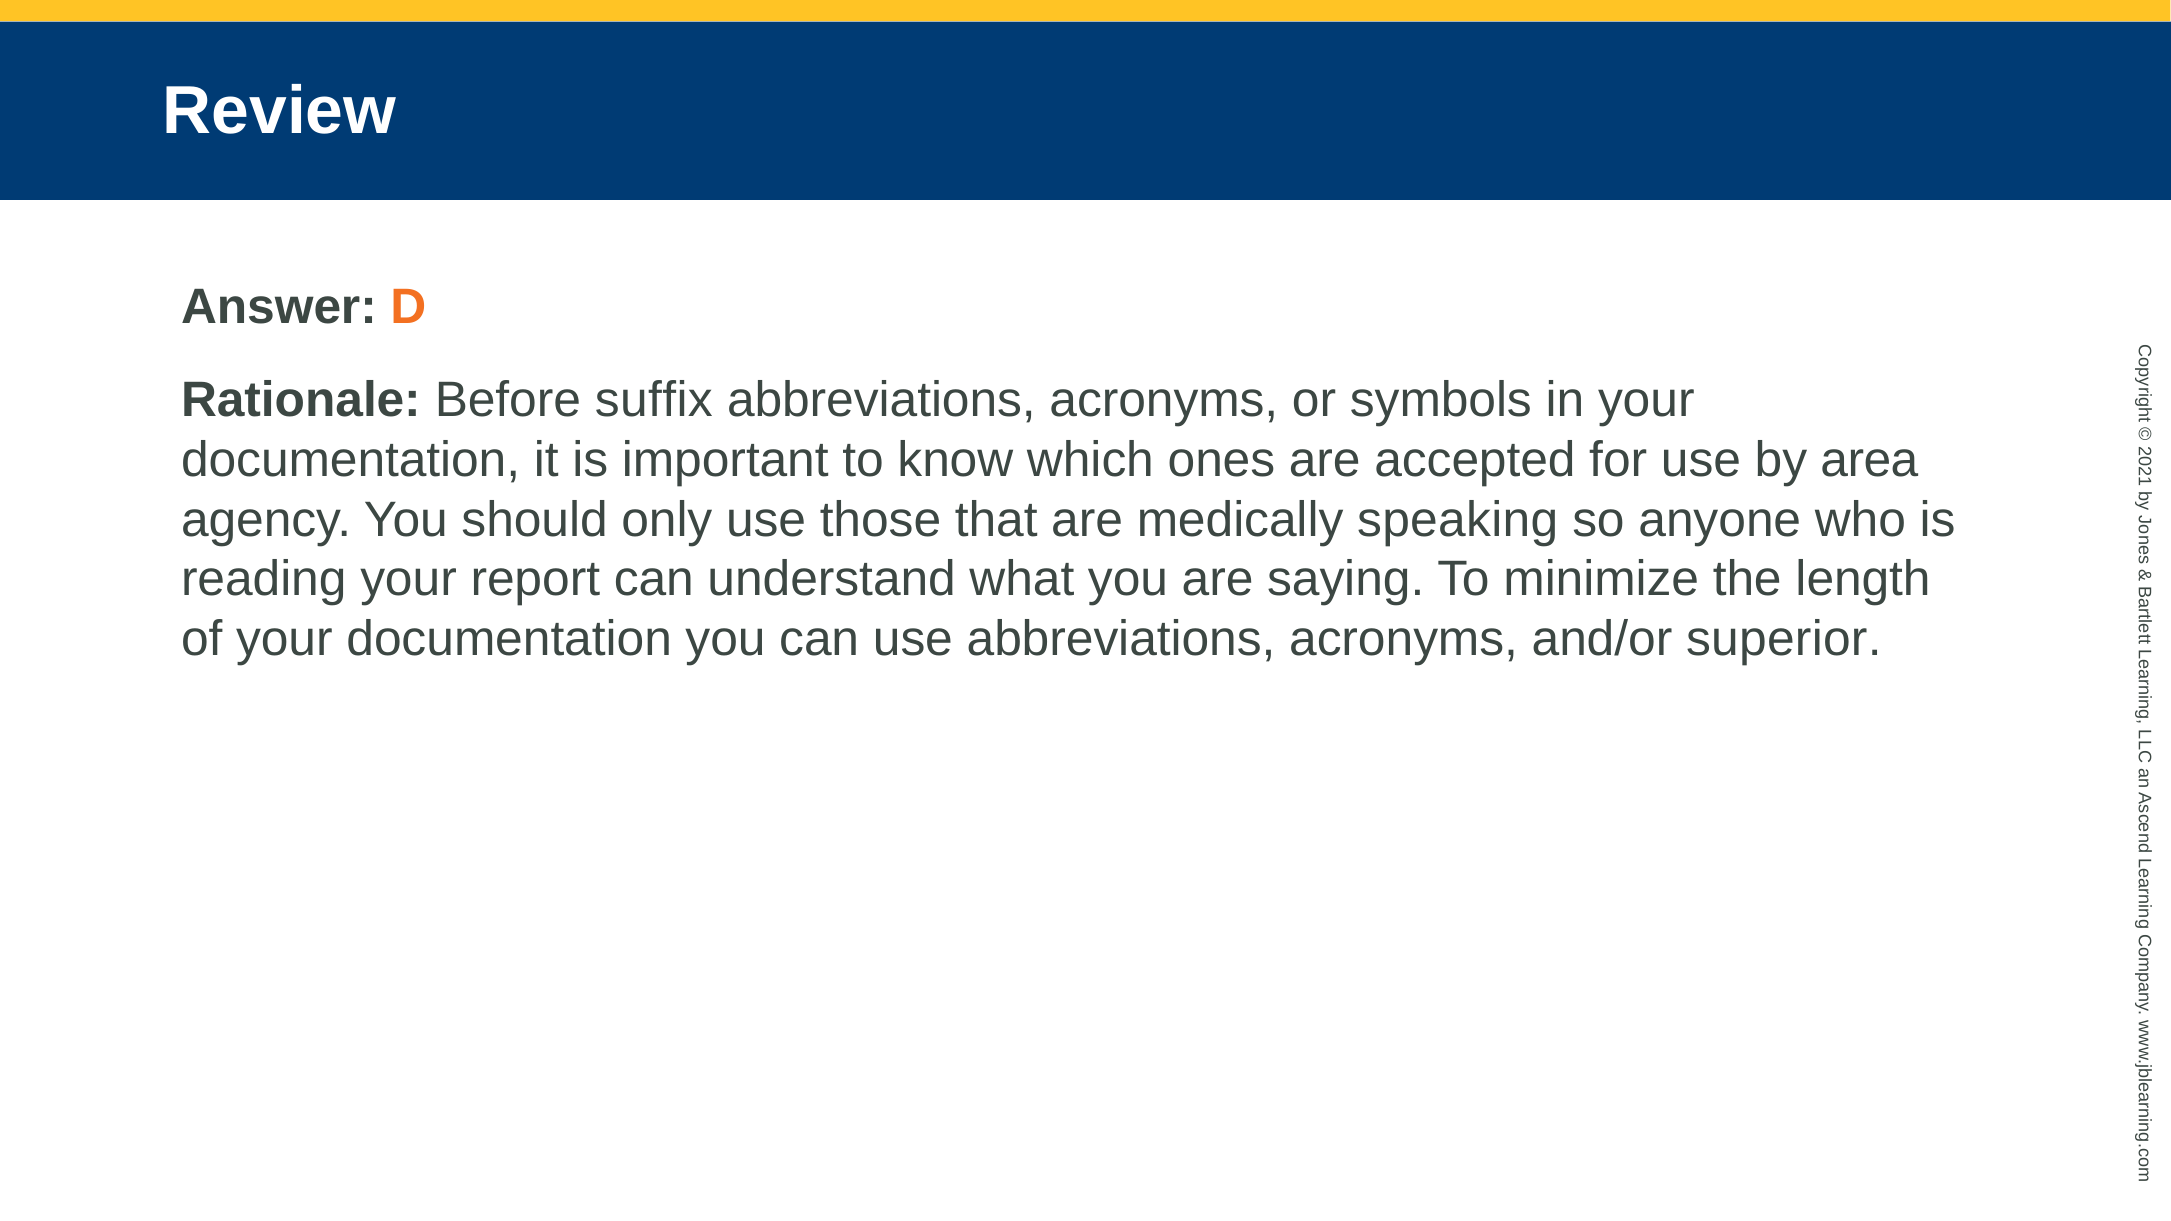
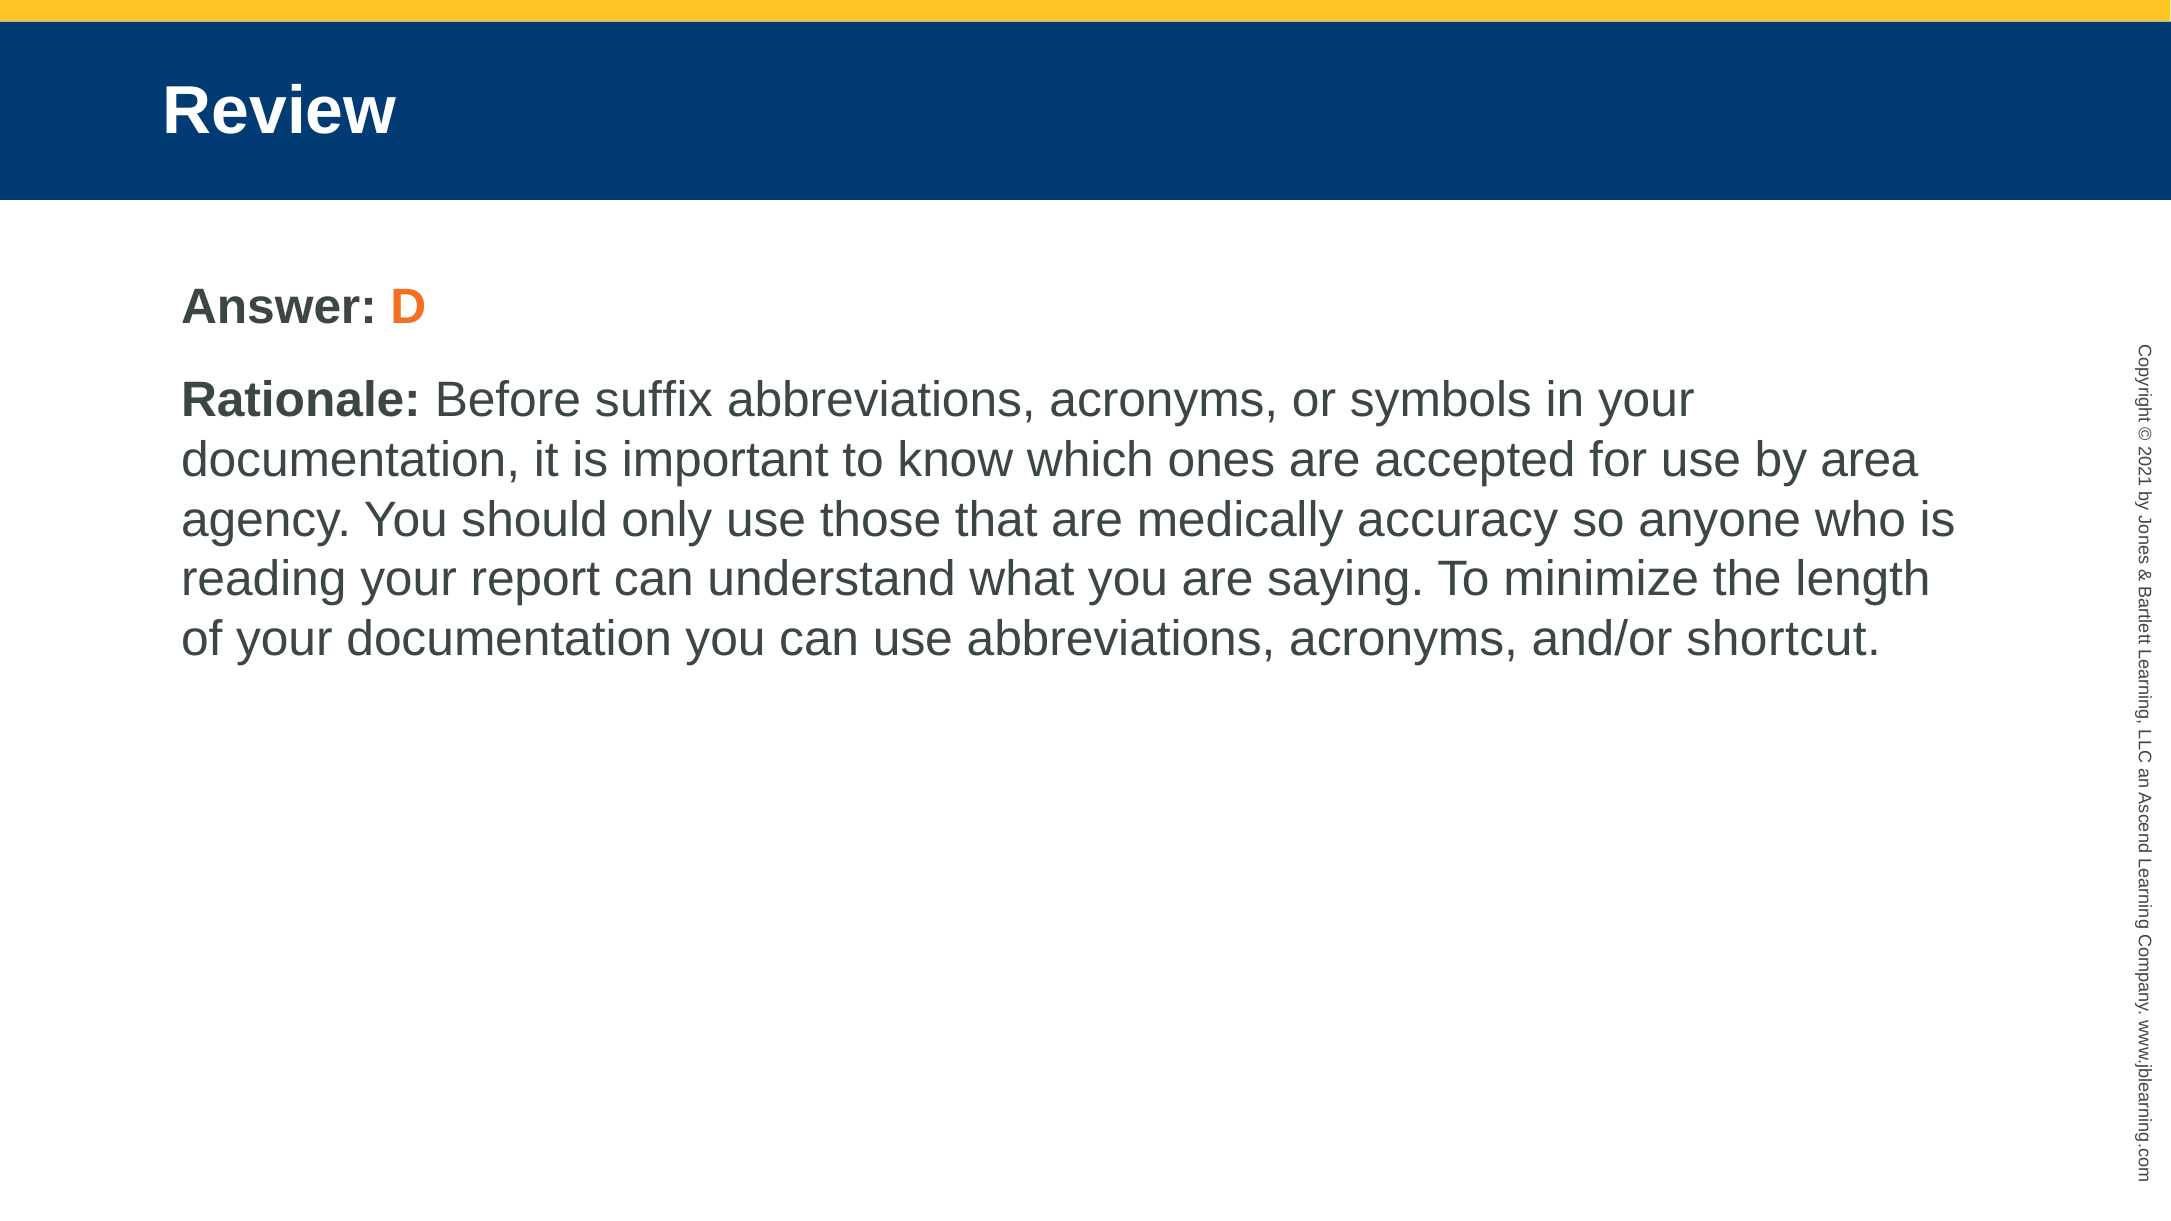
speaking: speaking -> accuracy
superior: superior -> shortcut
